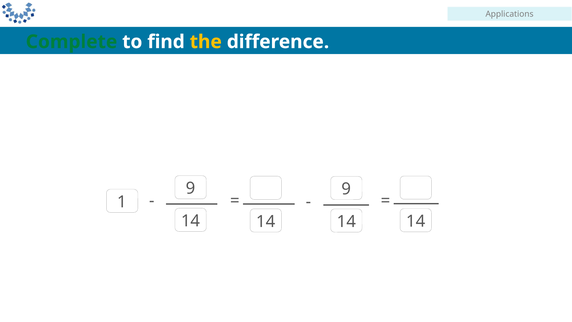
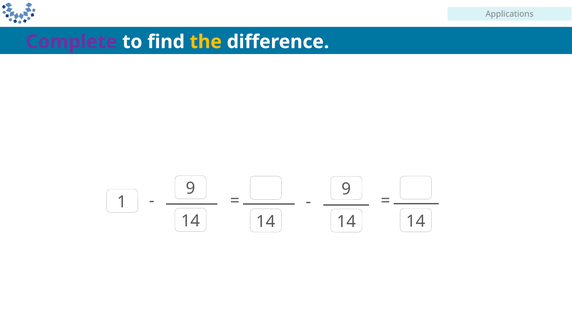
Complete colour: green -> purple
